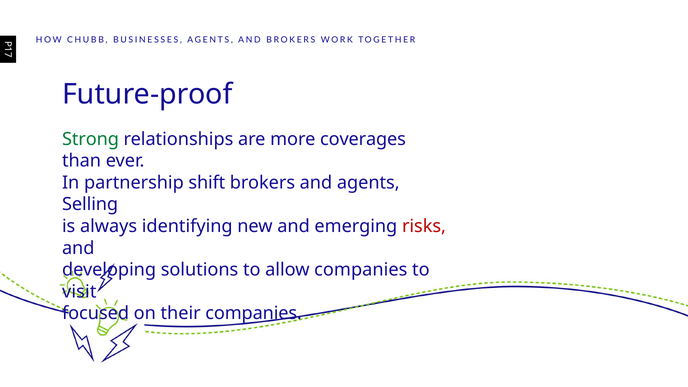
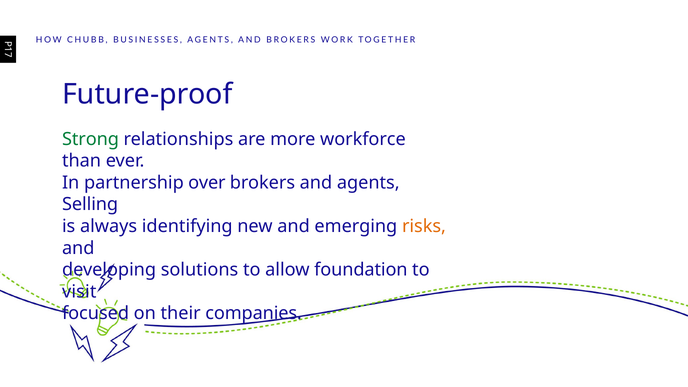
coverages: coverages -> workforce
shift: shift -> over
risks colour: red -> orange
allow companies: companies -> foundation
